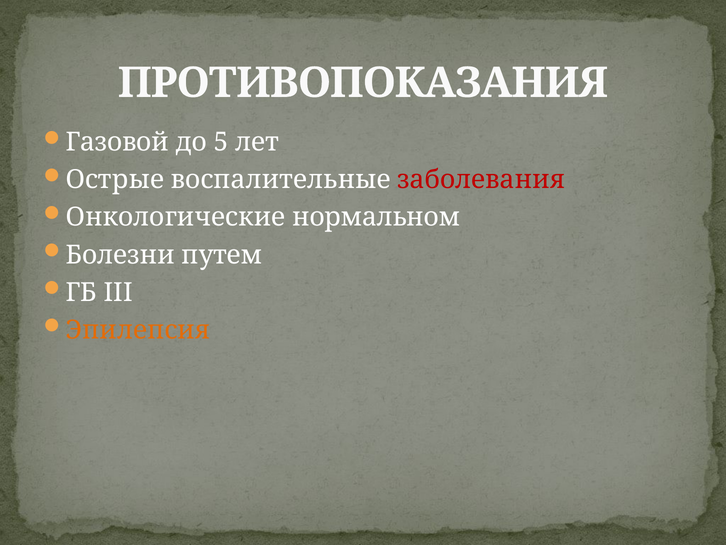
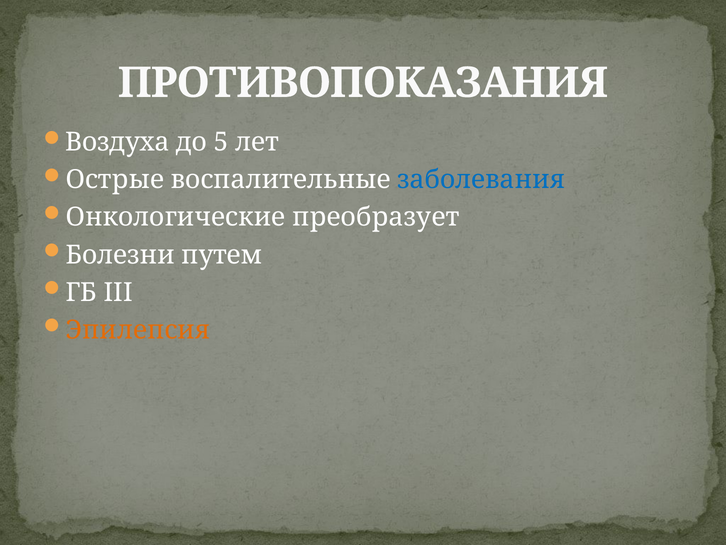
Газовой: Газовой -> Воздуха
заболевания colour: red -> blue
нормальном: нормальном -> преобразует
